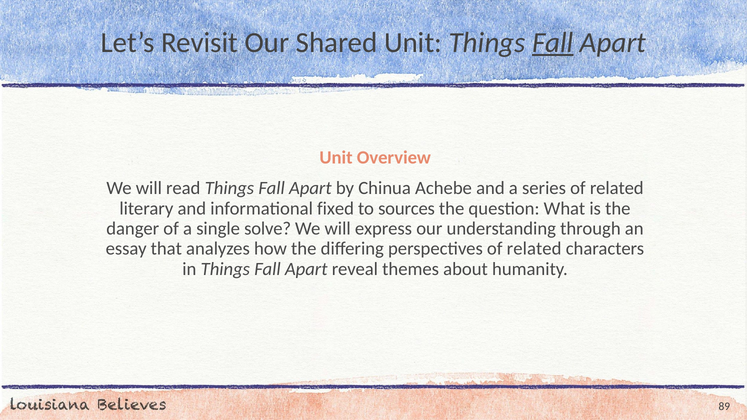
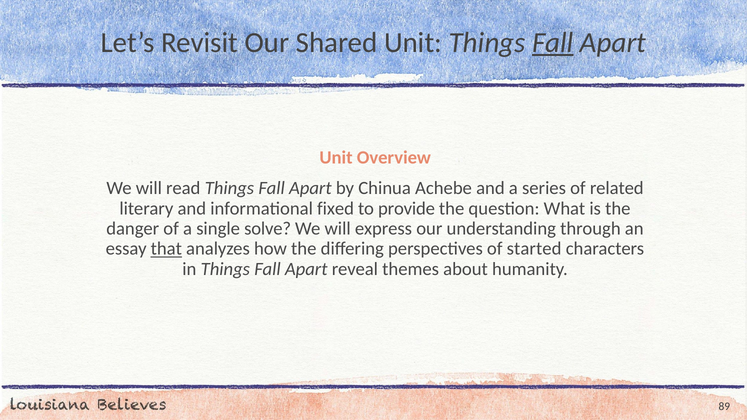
sources: sources -> provide
that underline: none -> present
perspectives of related: related -> started
